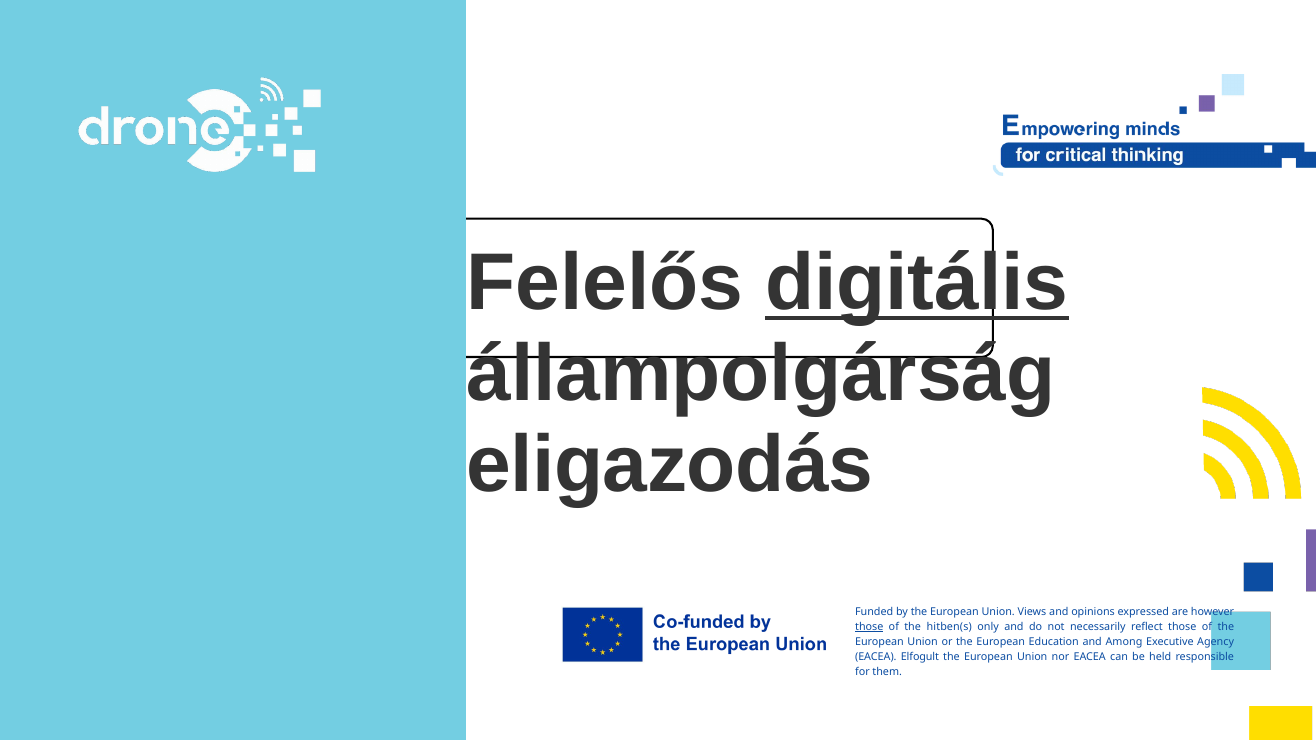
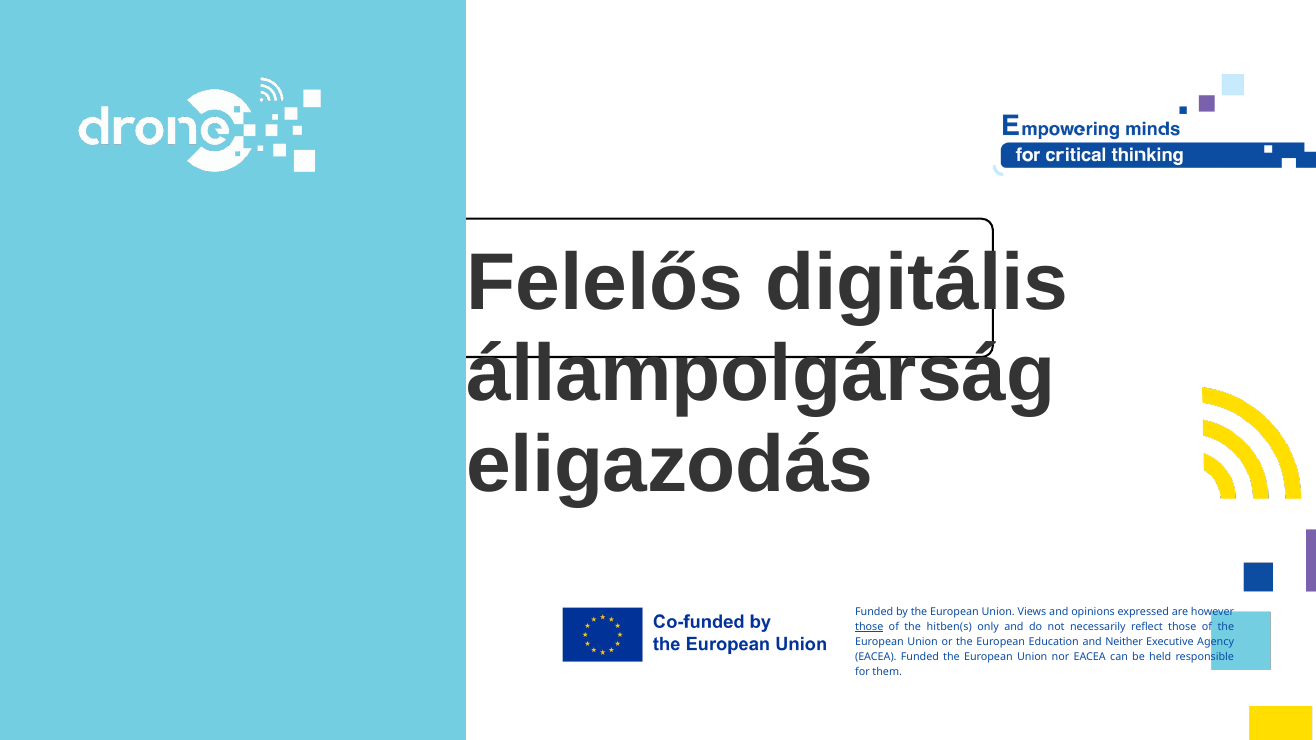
digitális underline: present -> none
Among: Among -> Neither
EACEA Elfogult: Elfogult -> Funded
